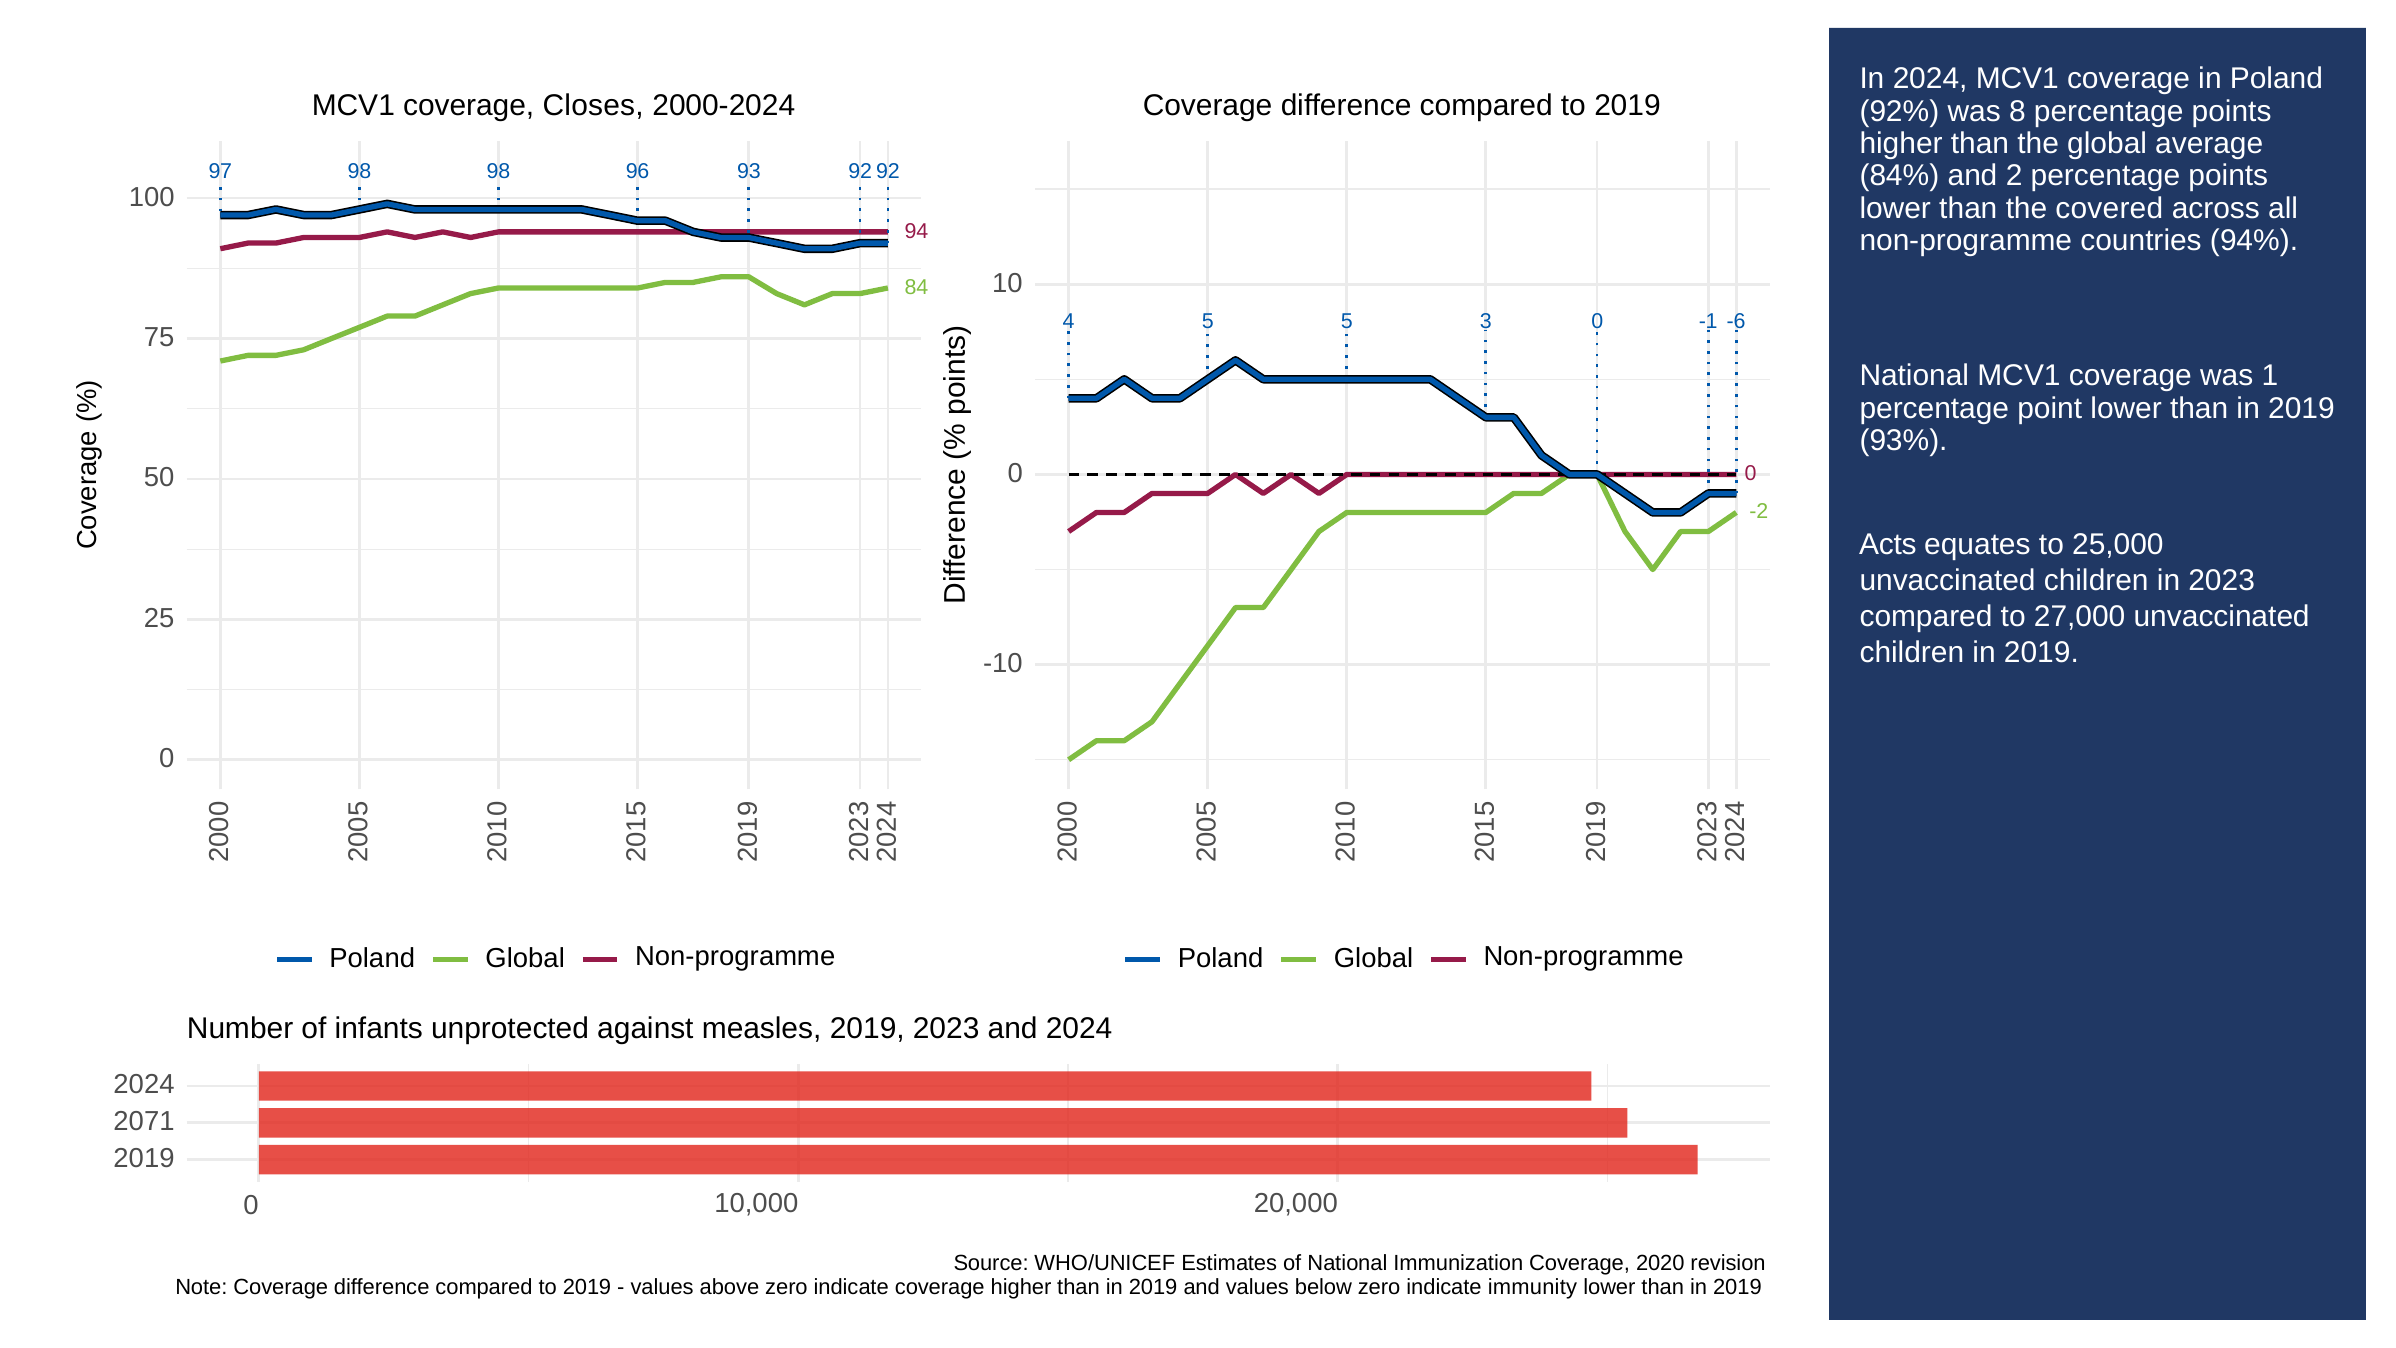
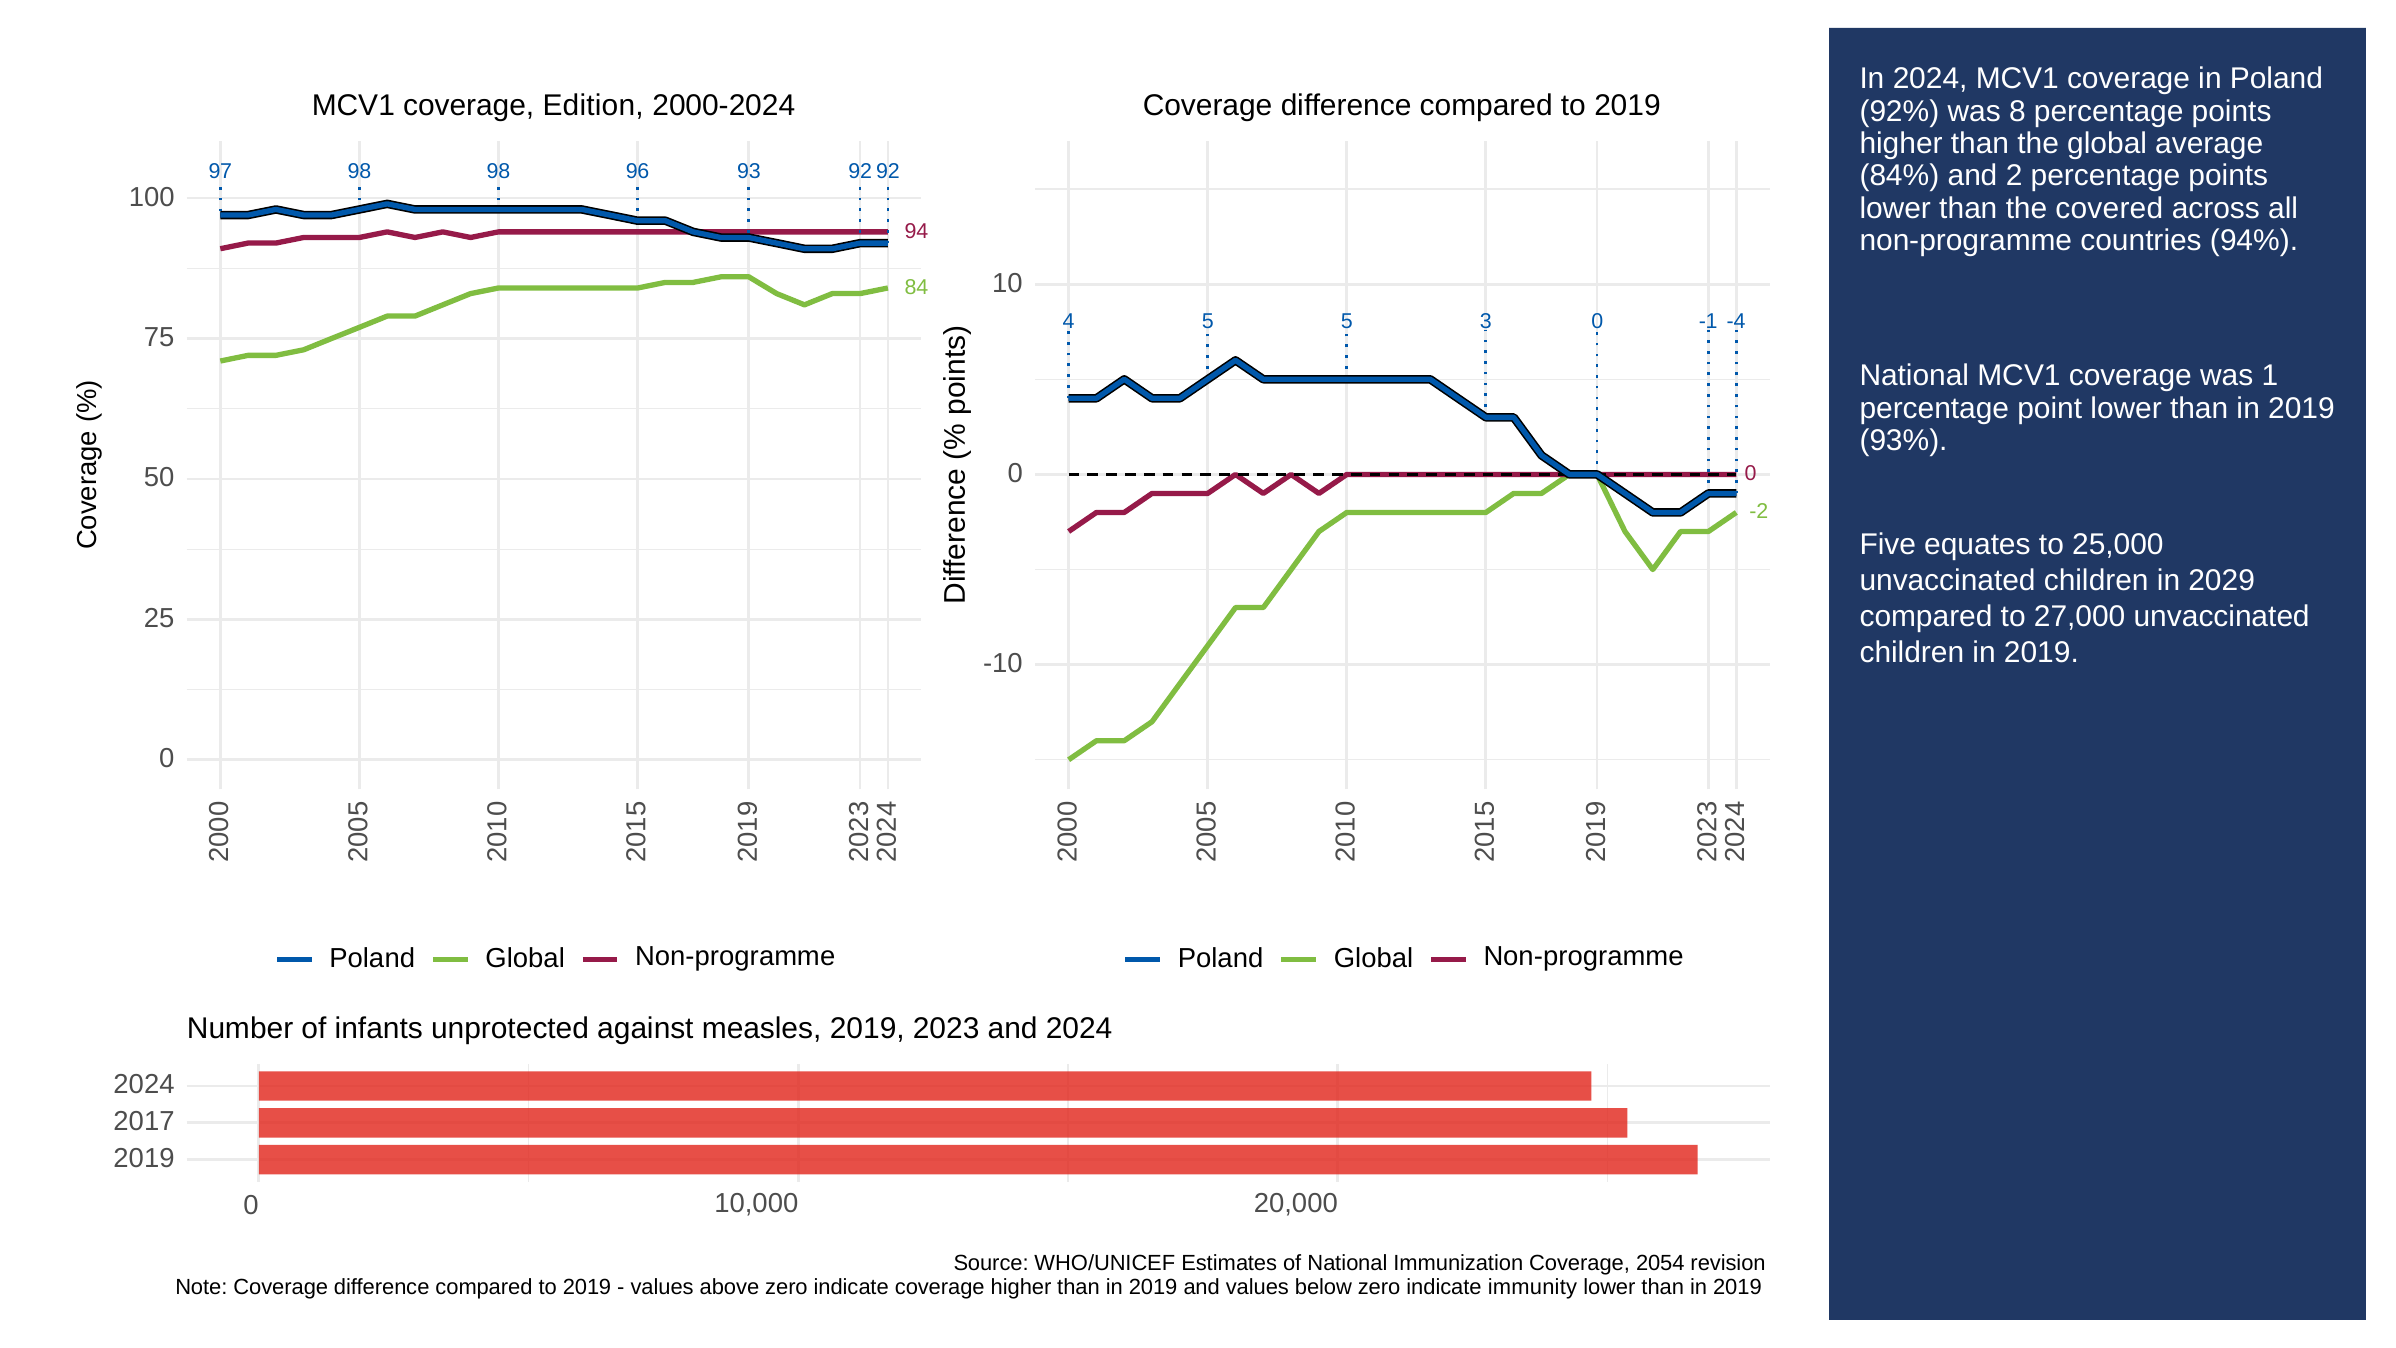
Closes: Closes -> Edition
-6: -6 -> -4
Acts: Acts -> Five
in 2023: 2023 -> 2029
2071: 2071 -> 2017
2020: 2020 -> 2054
